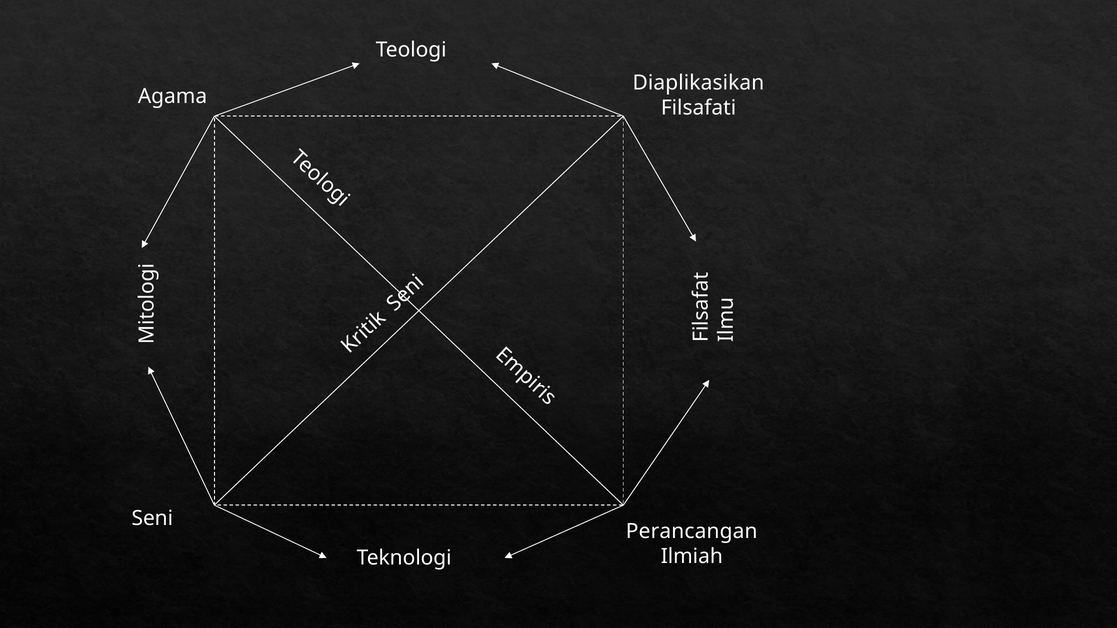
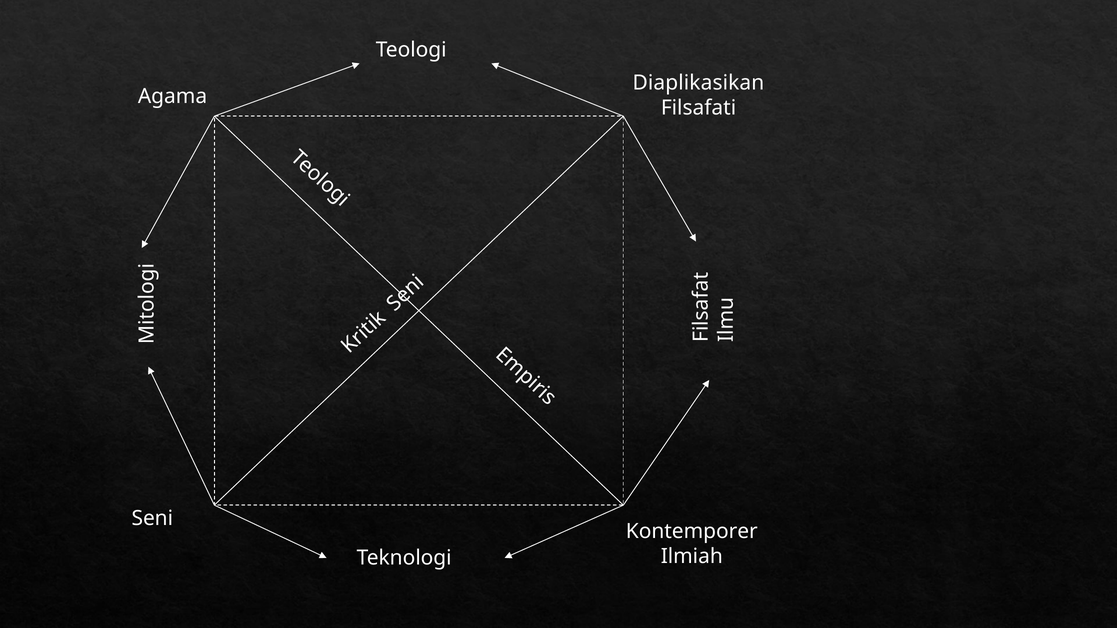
Perancangan: Perancangan -> Kontemporer
